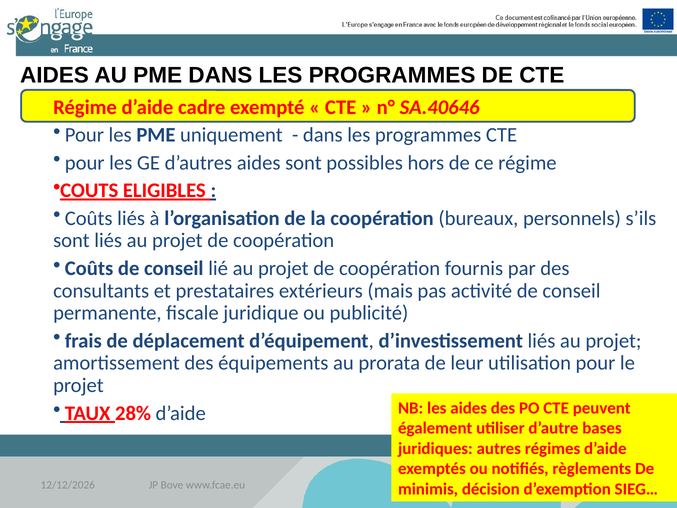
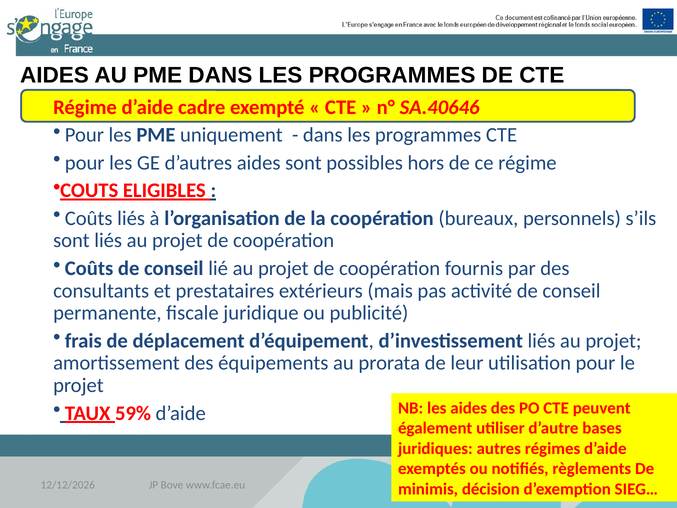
28%: 28% -> 59%
